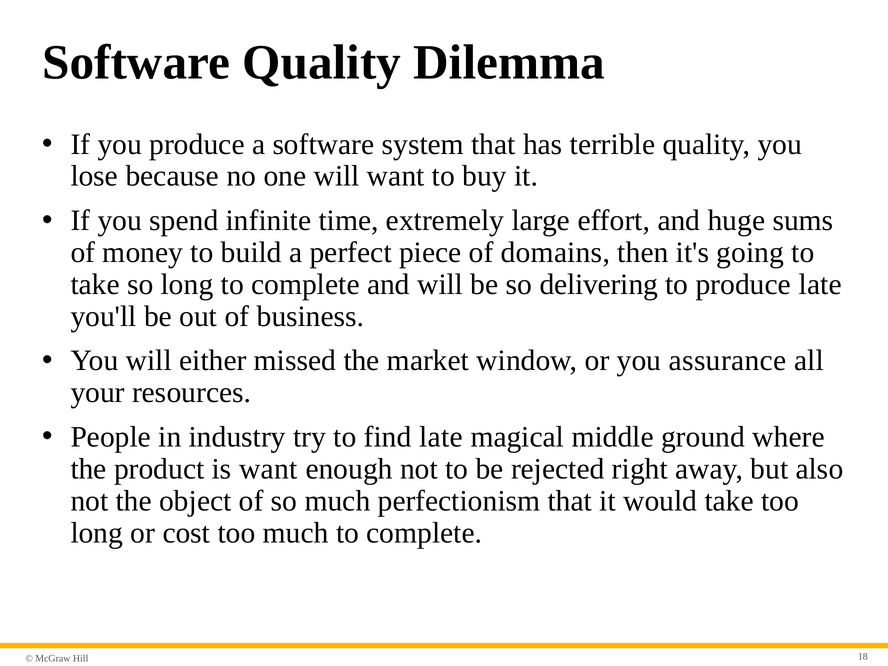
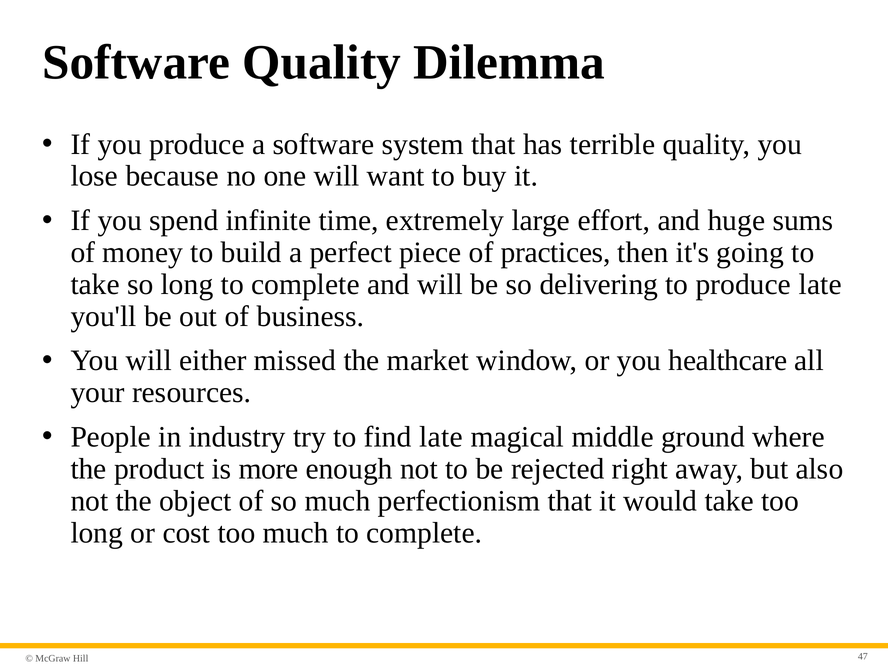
domains: domains -> practices
assurance: assurance -> healthcare
is want: want -> more
18: 18 -> 47
